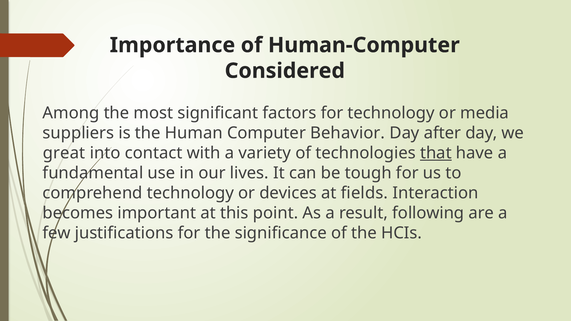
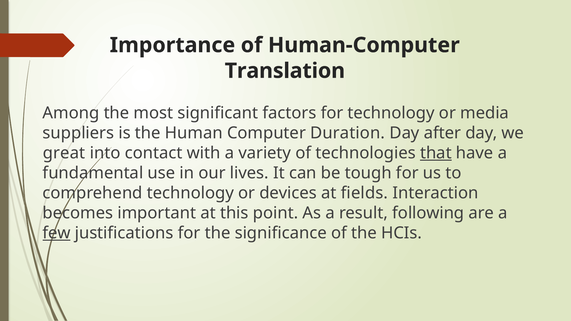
Considered: Considered -> Translation
Behavior: Behavior -> Duration
few underline: none -> present
